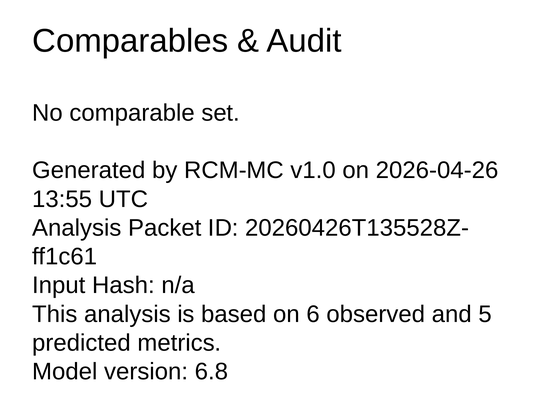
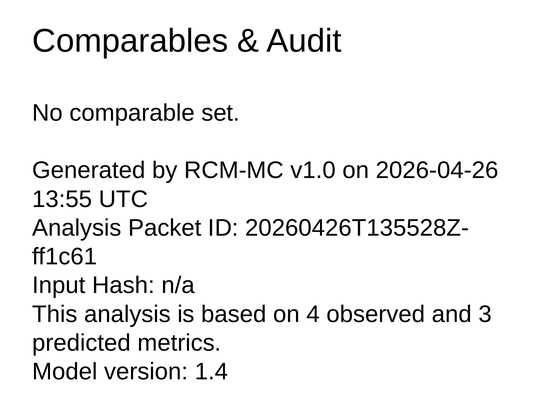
6: 6 -> 4
5: 5 -> 3
6.8: 6.8 -> 1.4
